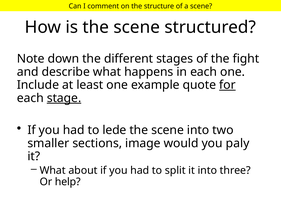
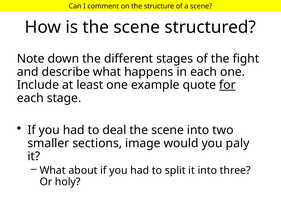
stage underline: present -> none
lede: lede -> deal
help: help -> holy
